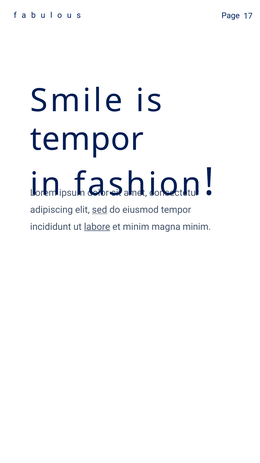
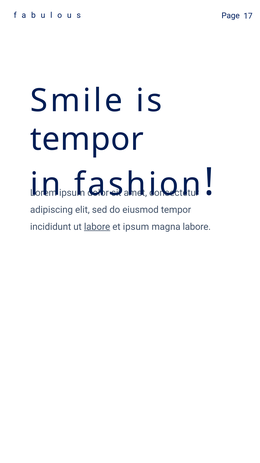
sed underline: present -> none
et minim: minim -> ipsum
magna minim: minim -> labore
